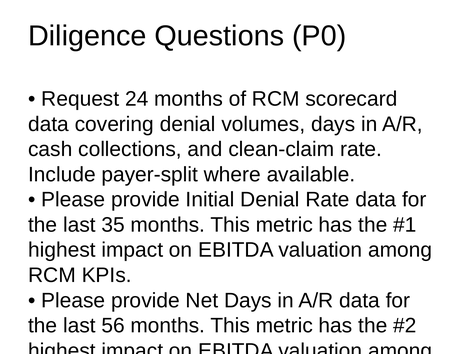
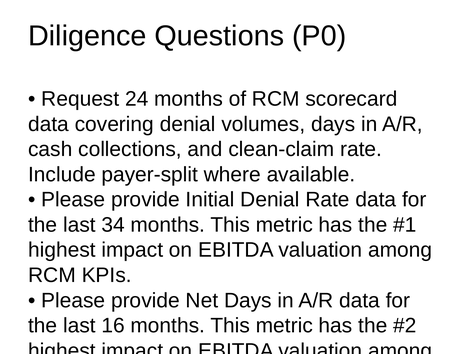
35: 35 -> 34
56: 56 -> 16
